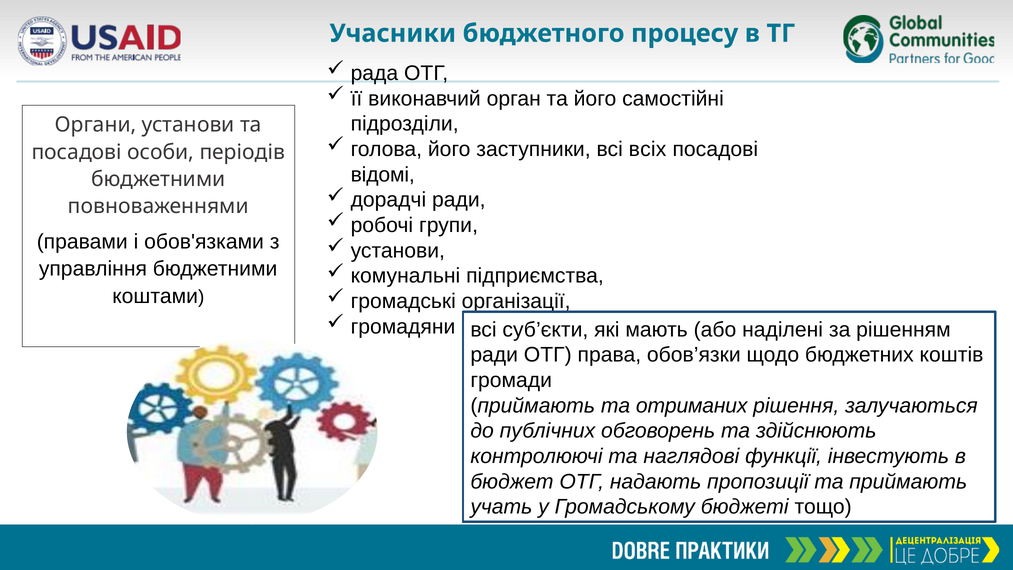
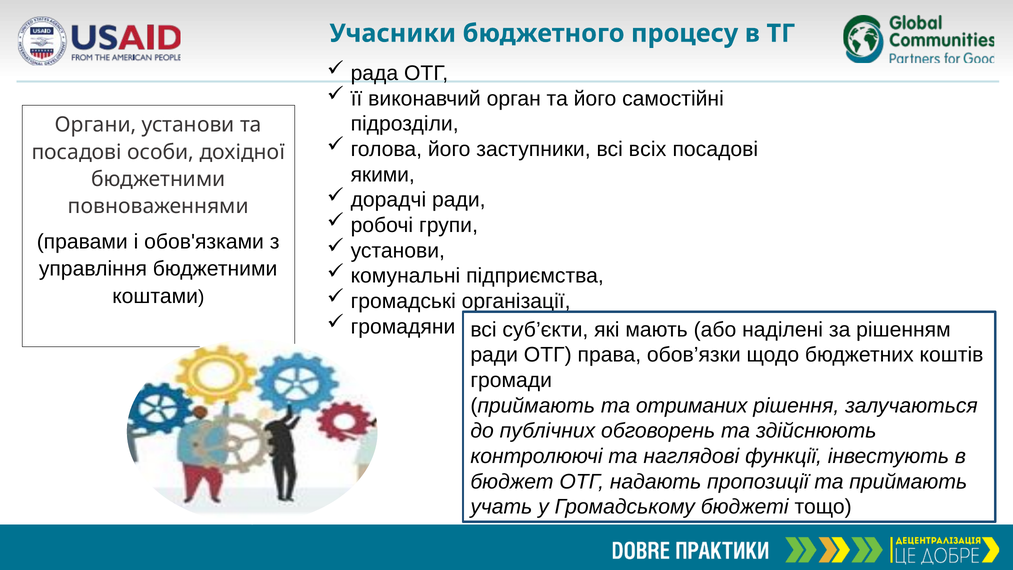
періодів: періодів -> дохідної
відомі: відомі -> якими
